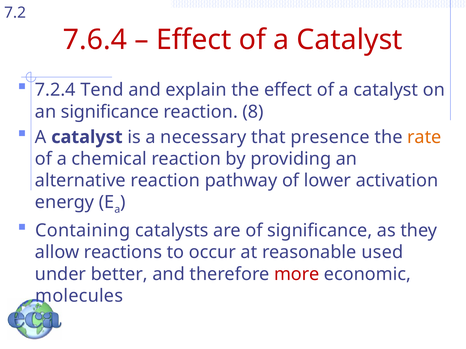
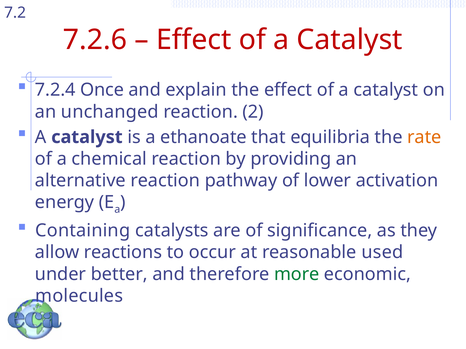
7.6.4: 7.6.4 -> 7.2.6
Tend: Tend -> Once
an significance: significance -> unchanged
8: 8 -> 2
necessary: necessary -> ethanoate
presence: presence -> equilibria
more colour: red -> green
